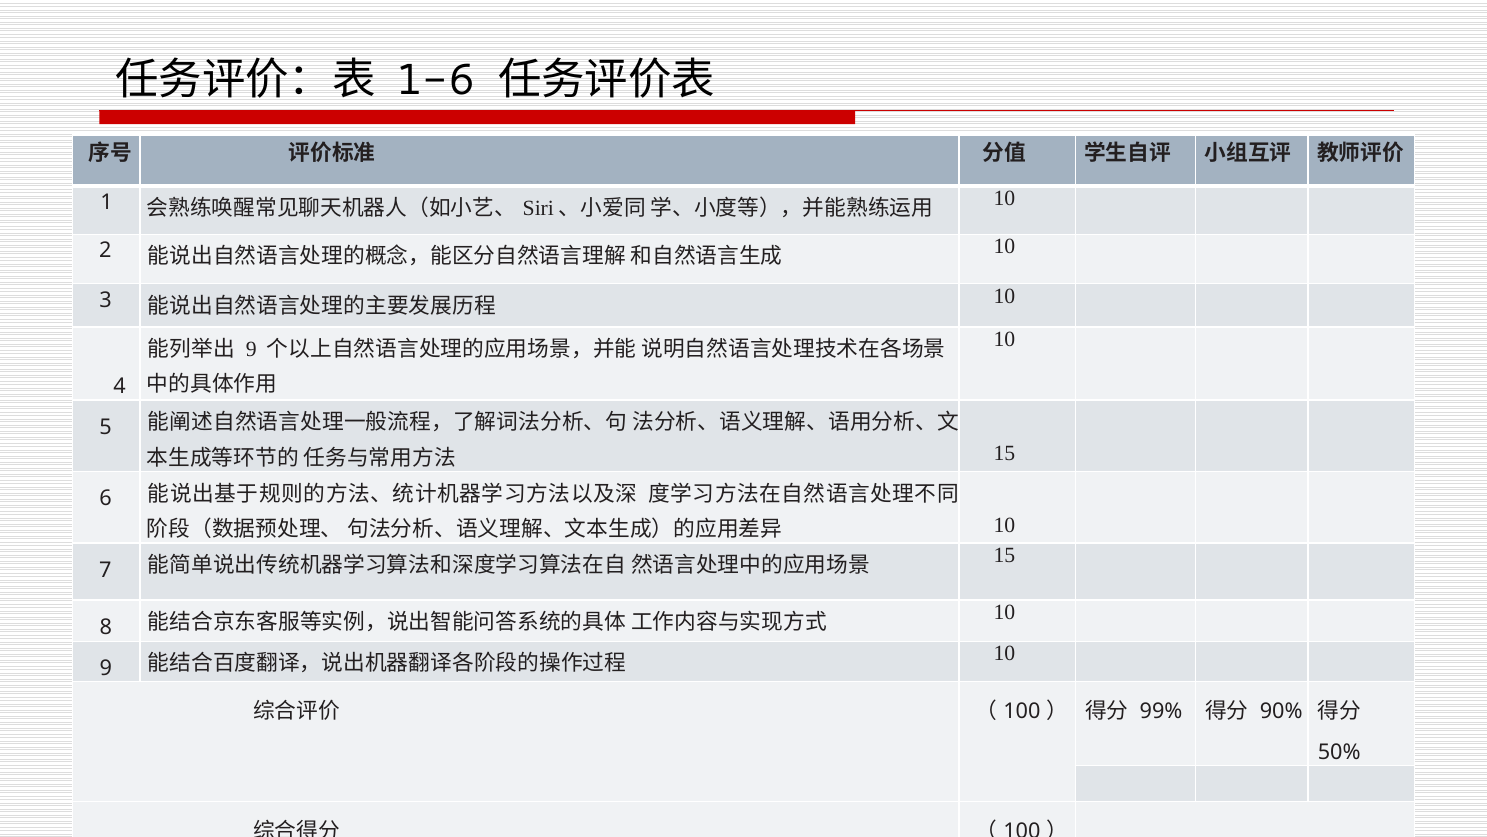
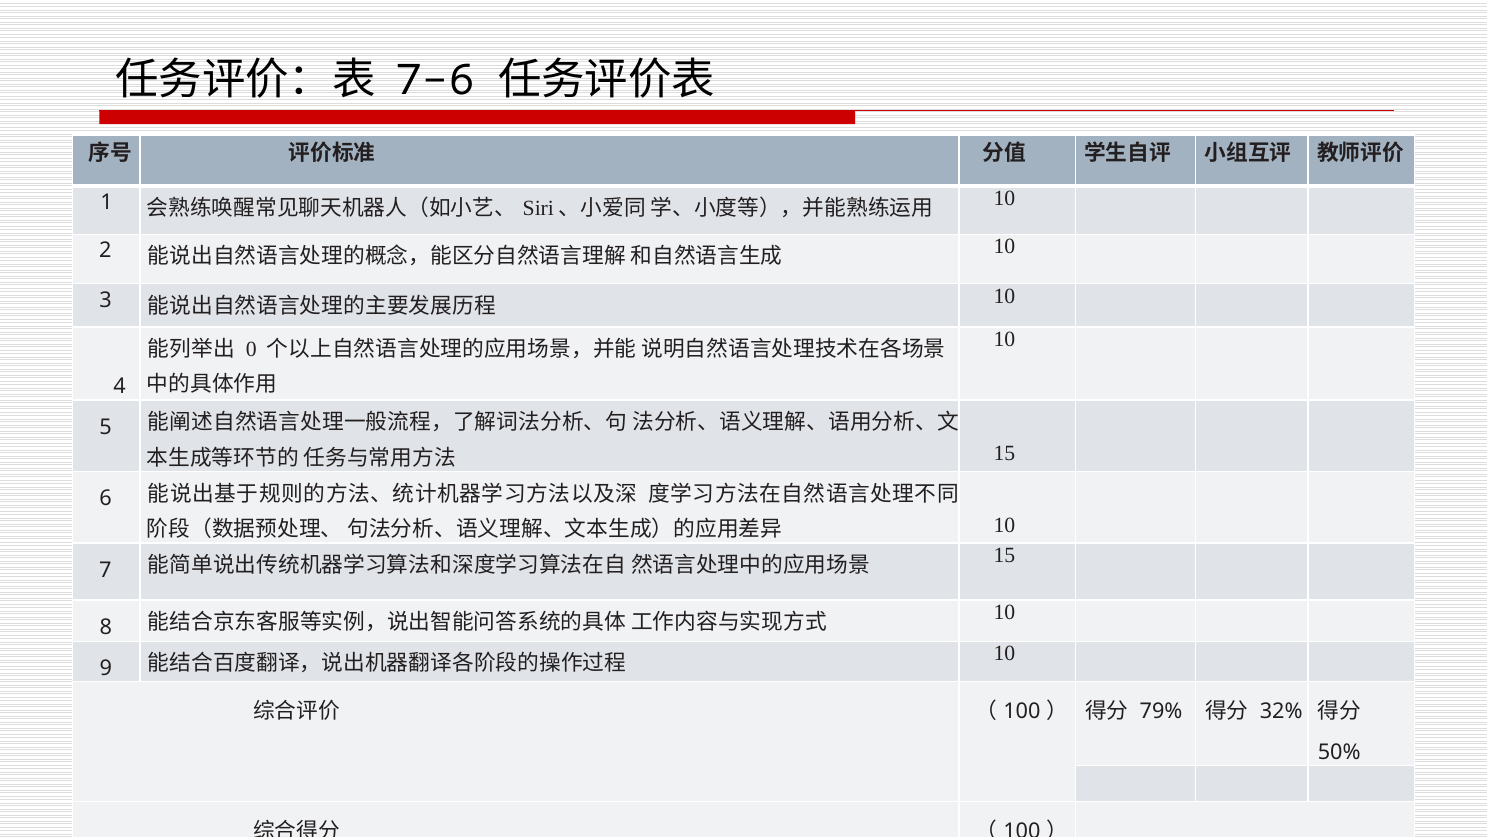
1-6: 1-6 -> 7-6
9 at (251, 349): 9 -> 0
99%: 99% -> 79%
90%: 90% -> 32%
